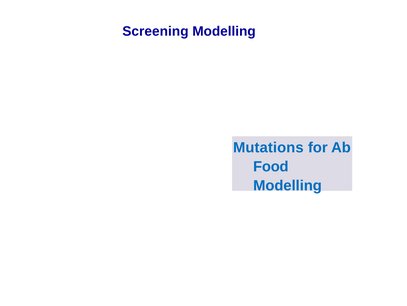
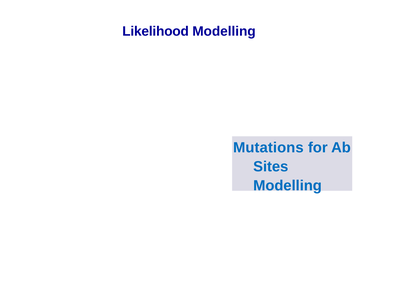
Screening: Screening -> Likelihood
Food: Food -> Sites
